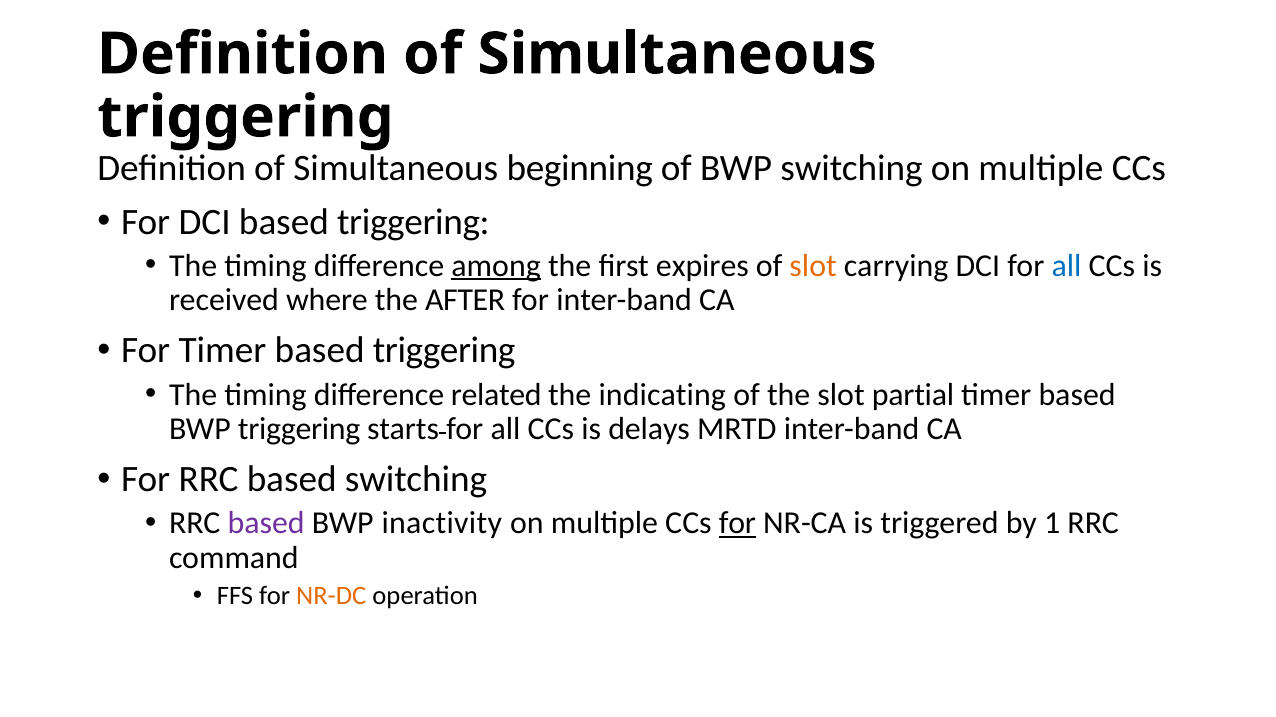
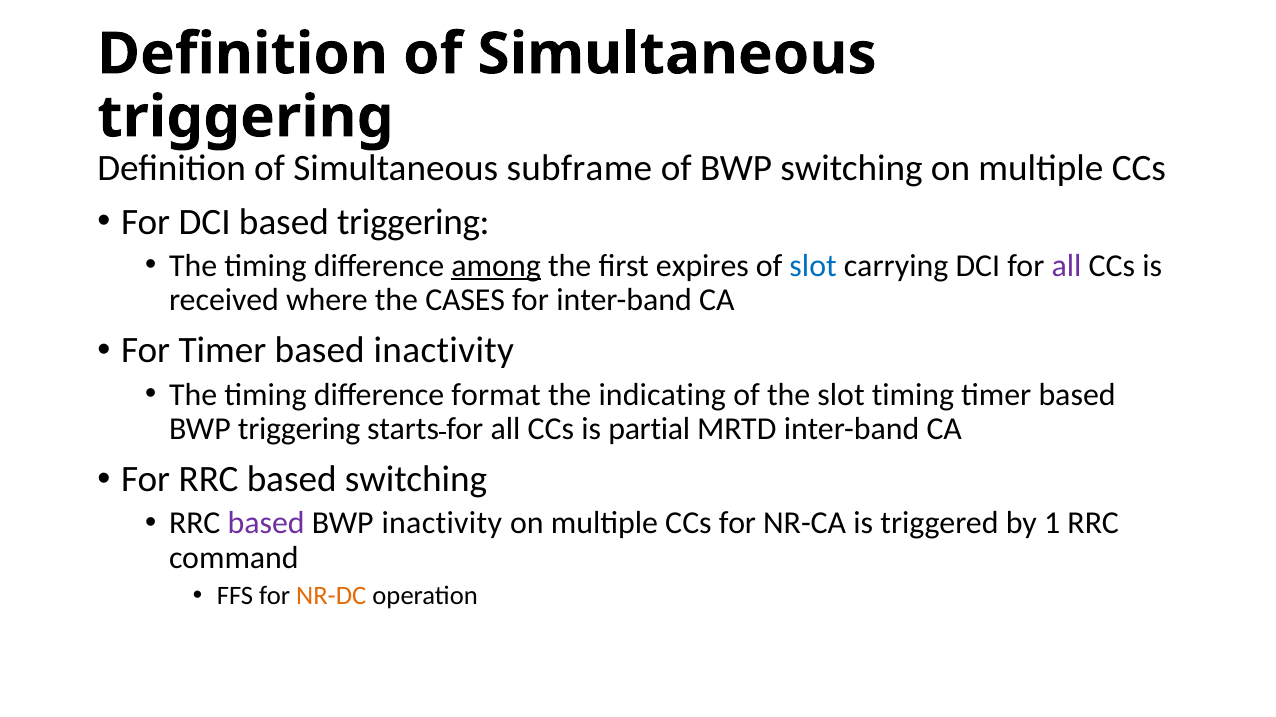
beginning: beginning -> subframe
slot at (813, 266) colour: orange -> blue
all at (1067, 266) colour: blue -> purple
AFTER: AFTER -> CASES
Timer based triggering: triggering -> inactivity
related: related -> format
slot partial: partial -> timing
delays: delays -> partial
for at (738, 524) underline: present -> none
